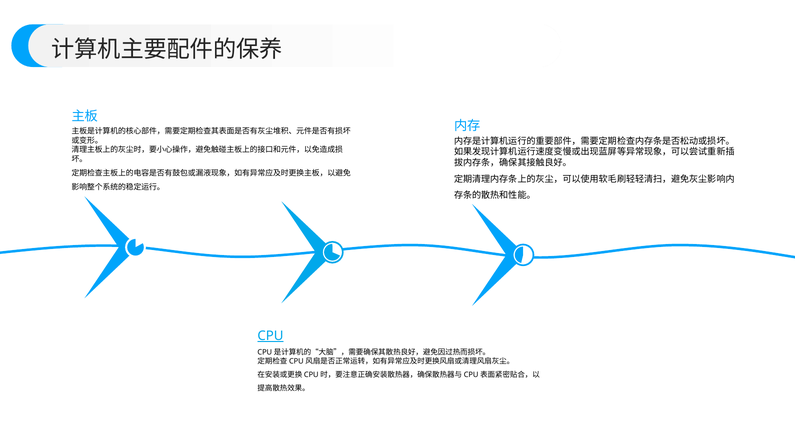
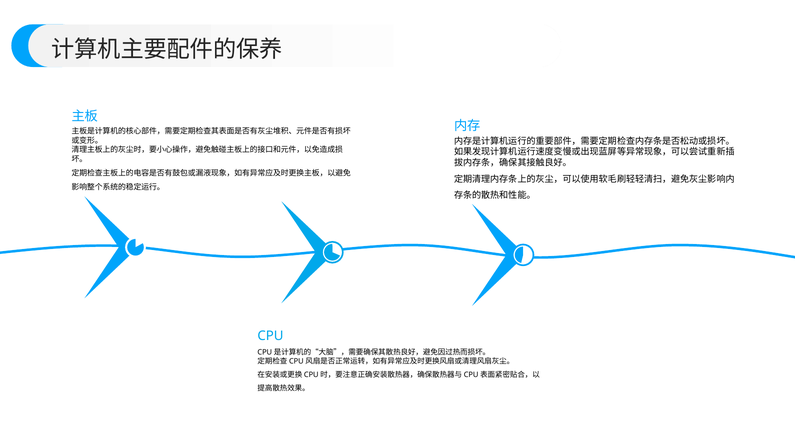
CPU underline: present -> none
